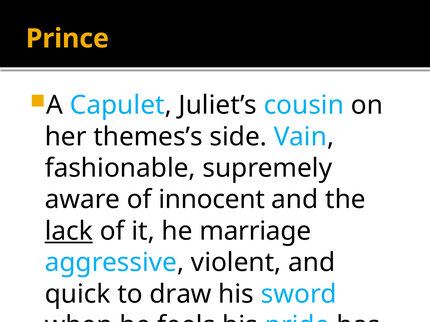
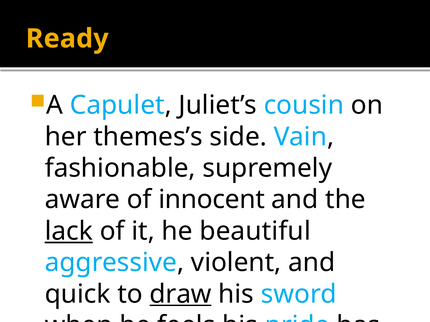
Prince: Prince -> Ready
marriage: marriage -> beautiful
draw underline: none -> present
